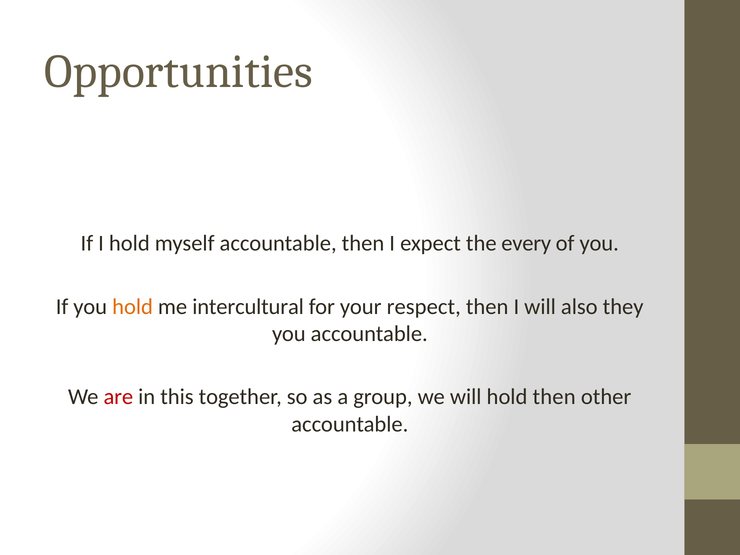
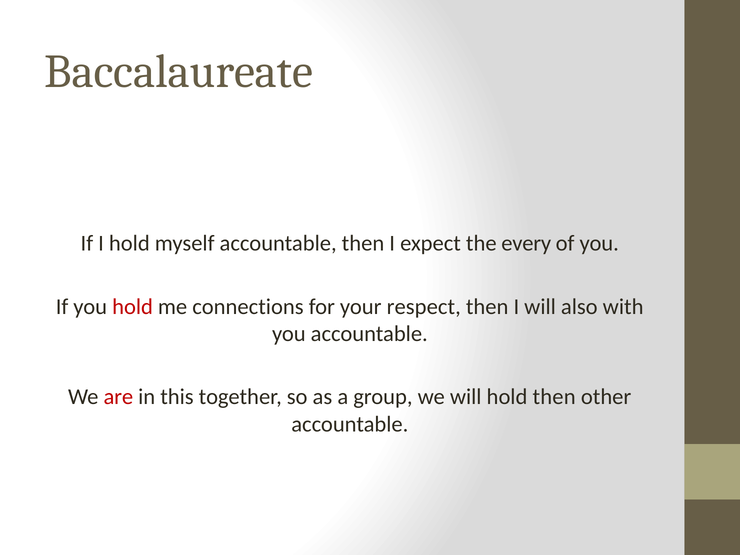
Opportunities: Opportunities -> Baccalaureate
hold at (133, 307) colour: orange -> red
intercultural: intercultural -> connections
they: they -> with
